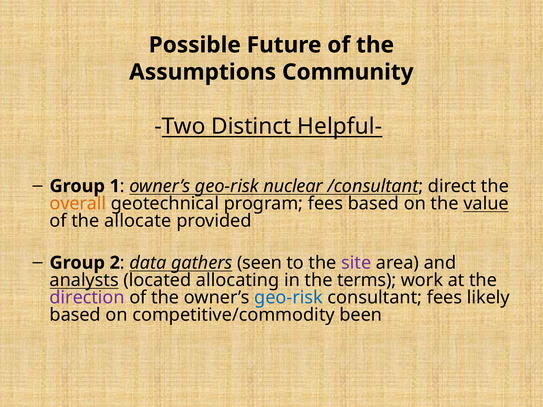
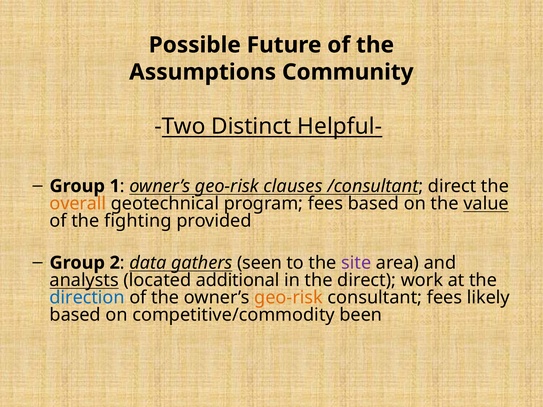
nuclear: nuclear -> clauses
allocate: allocate -> fighting
allocating: allocating -> additional
the terms: terms -> direct
direction colour: purple -> blue
geo-risk at (289, 298) colour: blue -> orange
